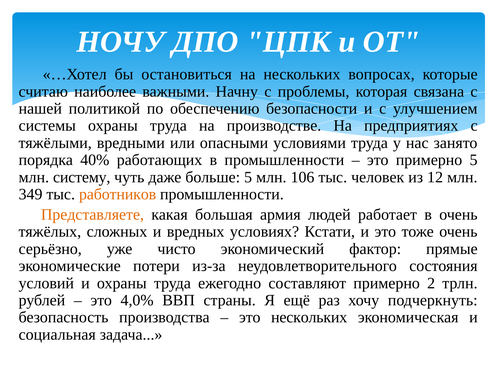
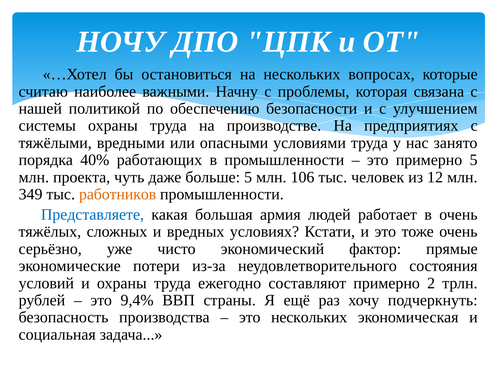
систему: систему -> проекта
Представляете colour: orange -> blue
4,0%: 4,0% -> 9,4%
